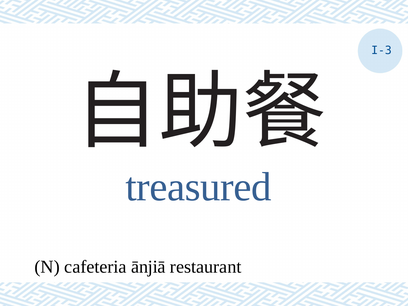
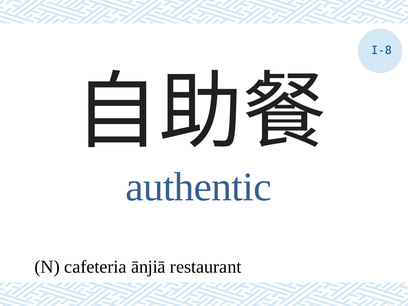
I-3: I-3 -> I-8
treasured: treasured -> authentic
